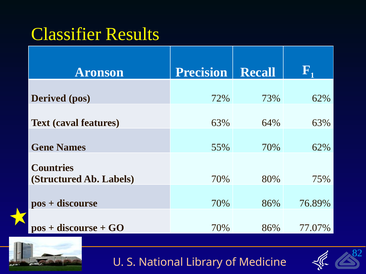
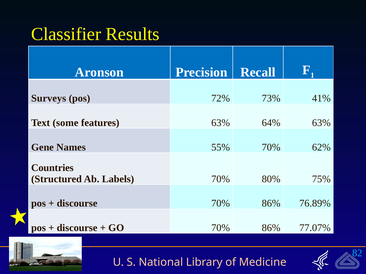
Derived: Derived -> Surveys
73% 62%: 62% -> 41%
caval: caval -> some
